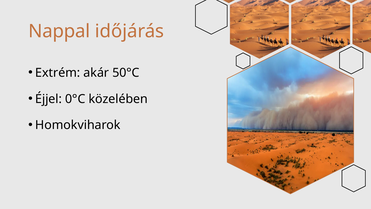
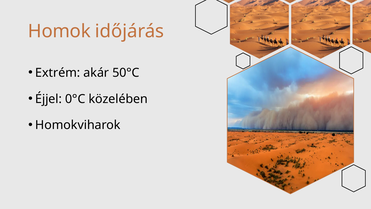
Nappal: Nappal -> Homok
